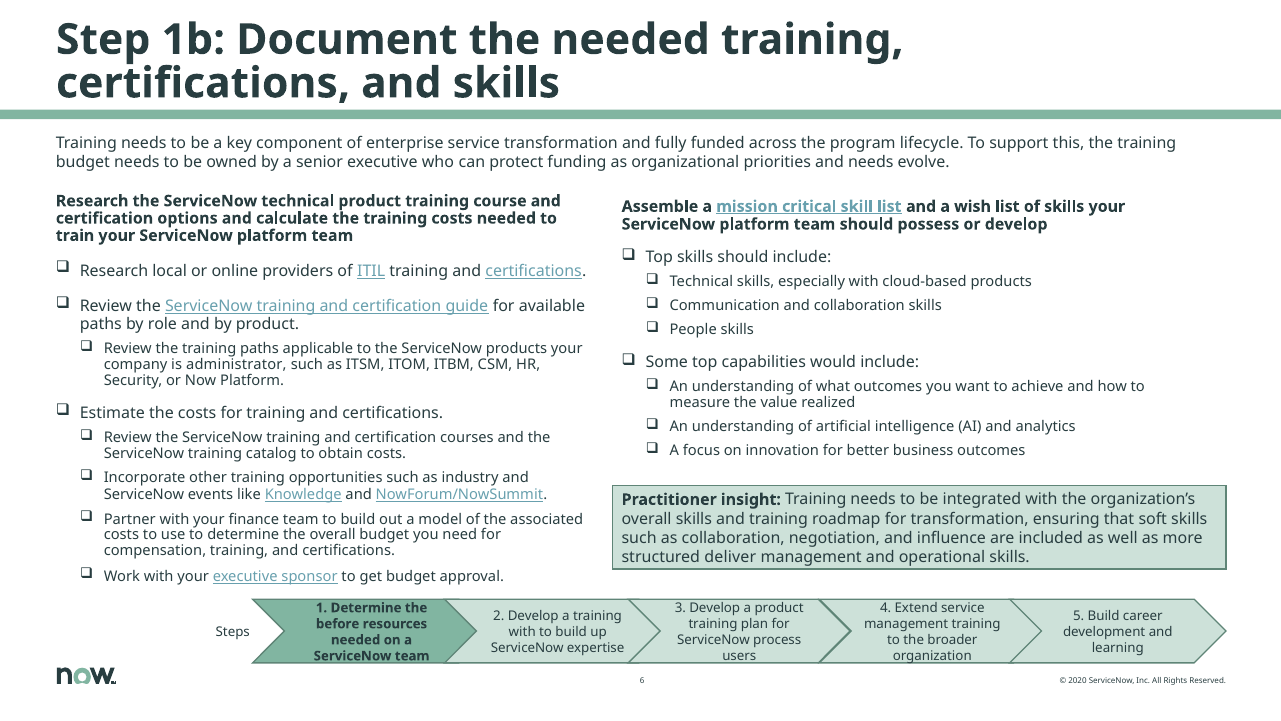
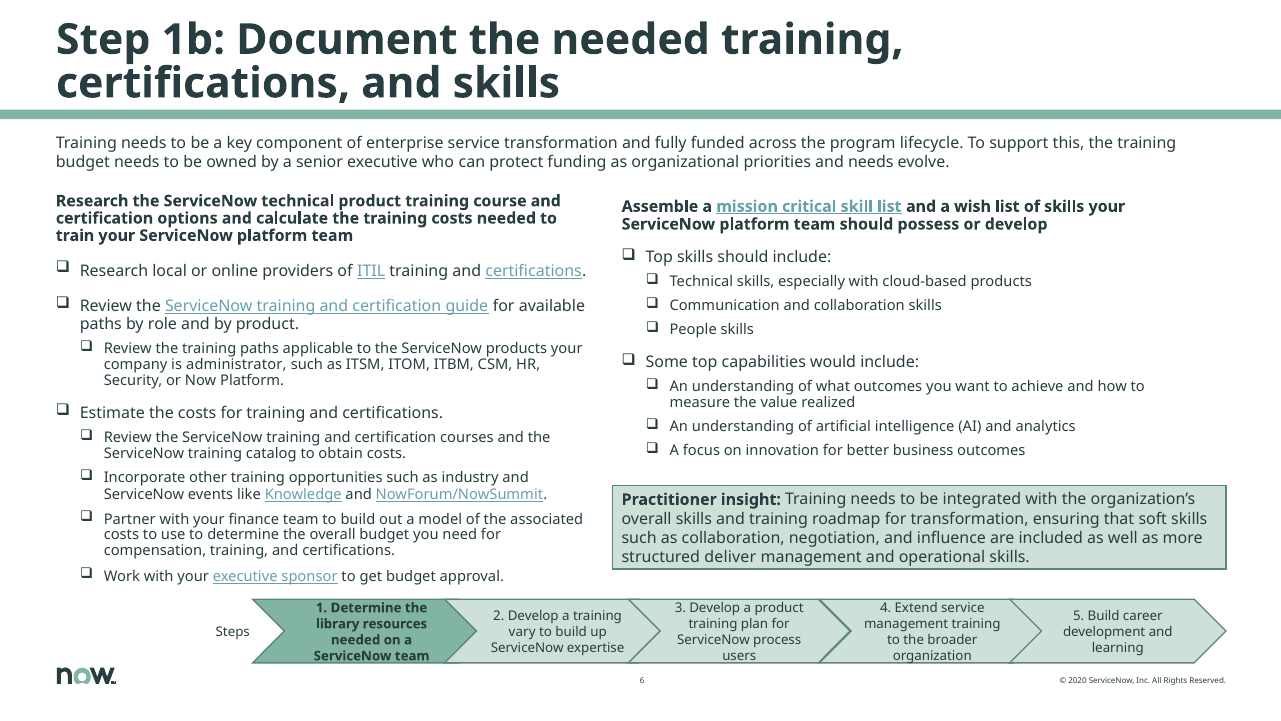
before: before -> library
with at (522, 632): with -> vary
